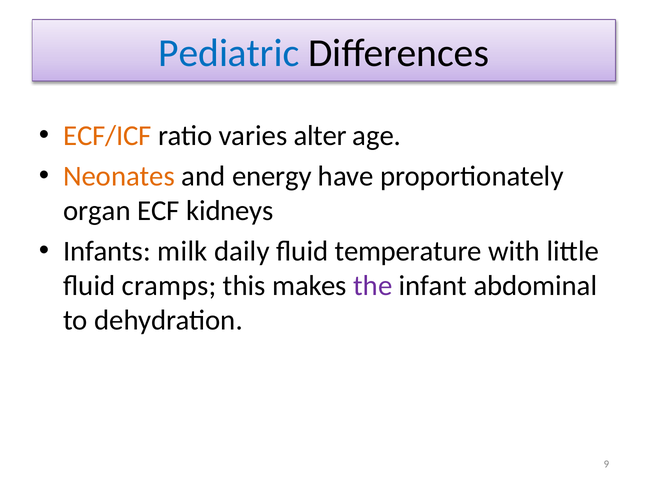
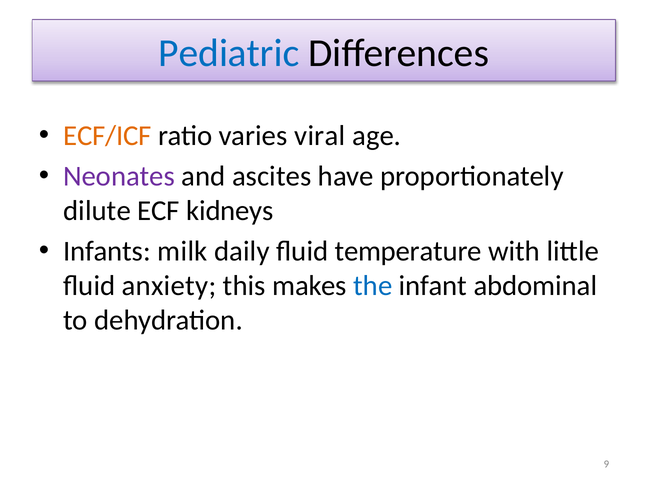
alter: alter -> viral
Neonates colour: orange -> purple
energy: energy -> ascites
organ: organ -> dilute
cramps: cramps -> anxiety
the colour: purple -> blue
